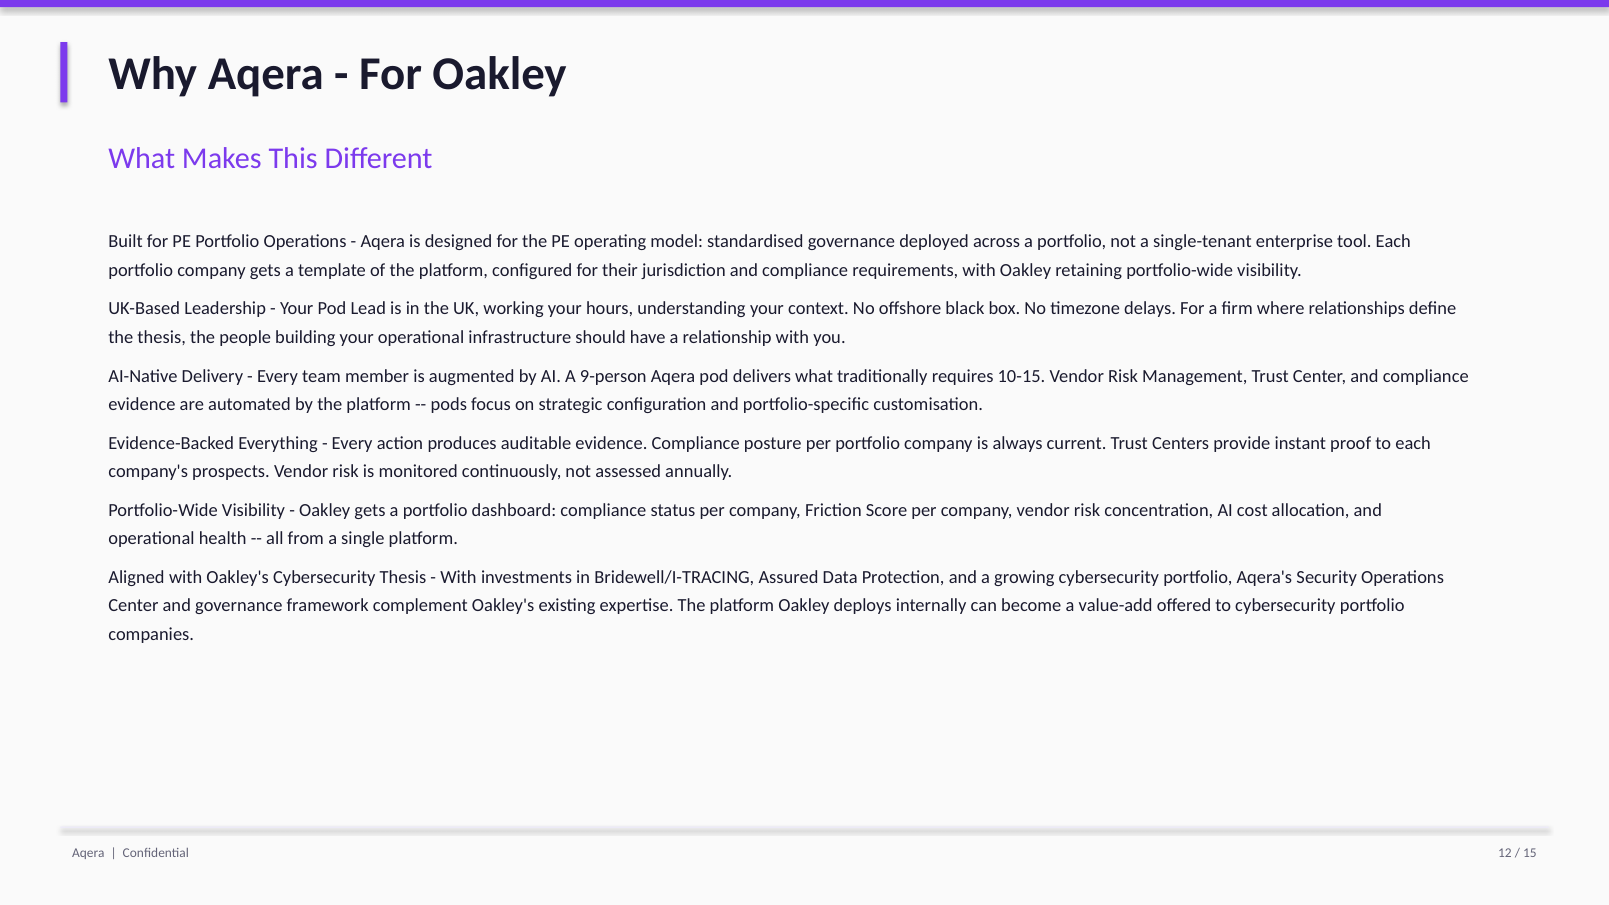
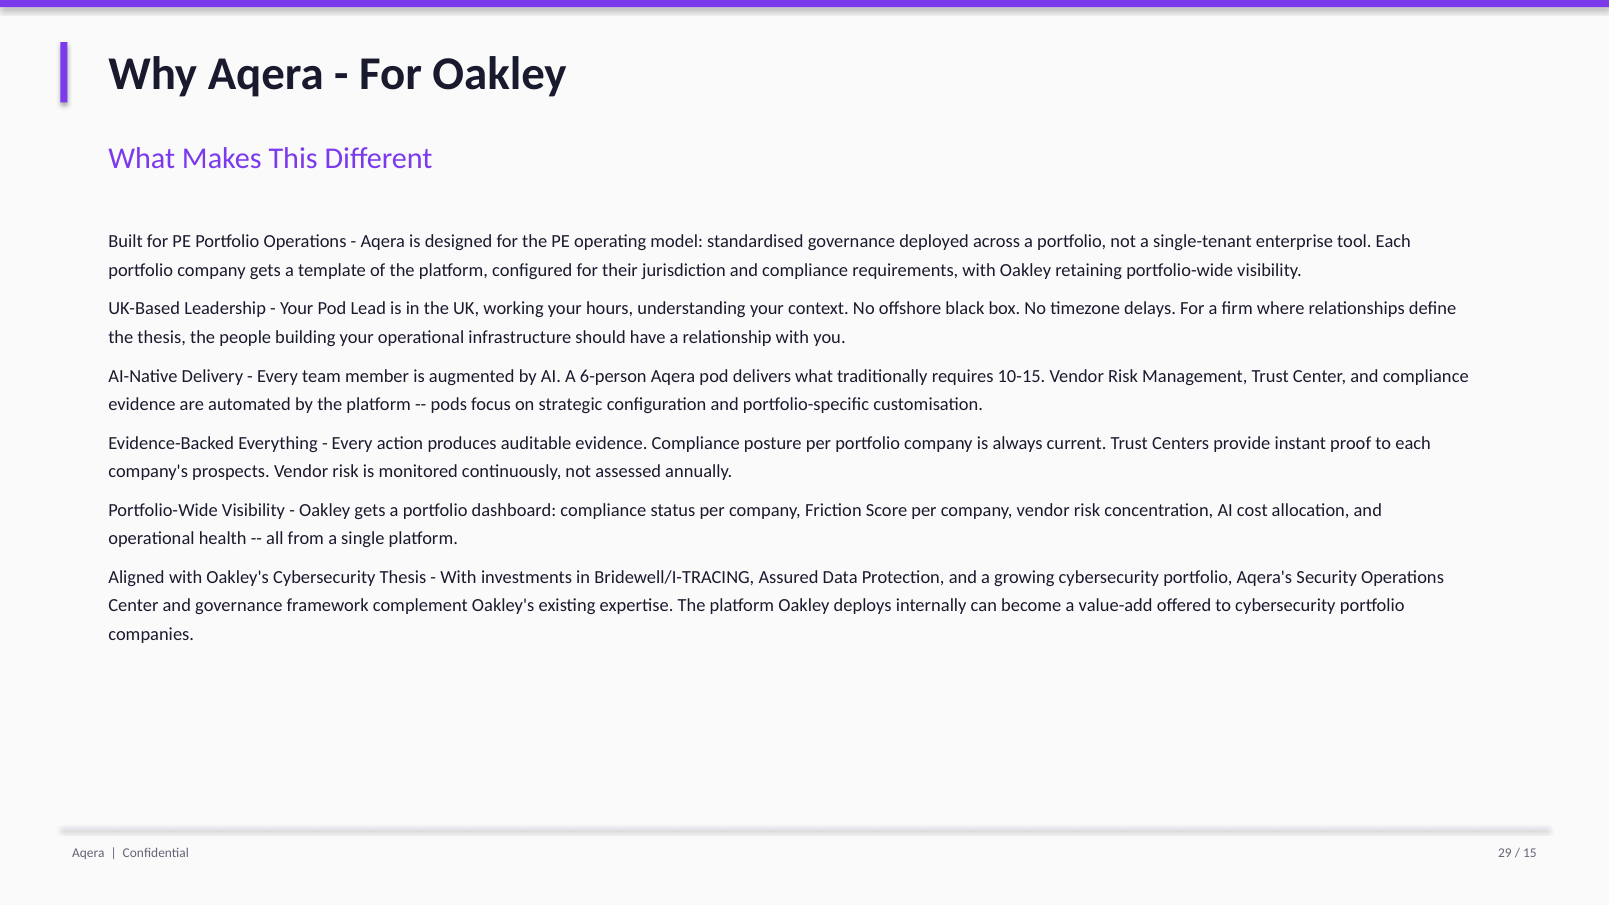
9-person: 9-person -> 6-person
12: 12 -> 29
